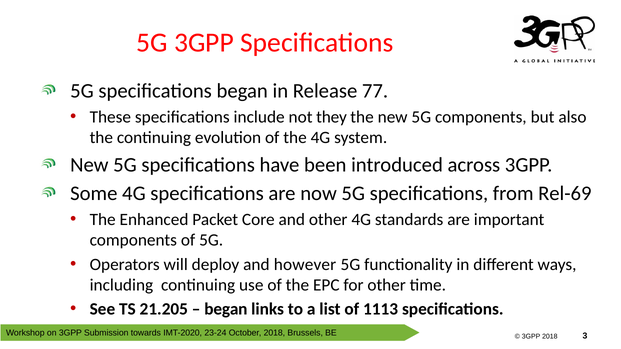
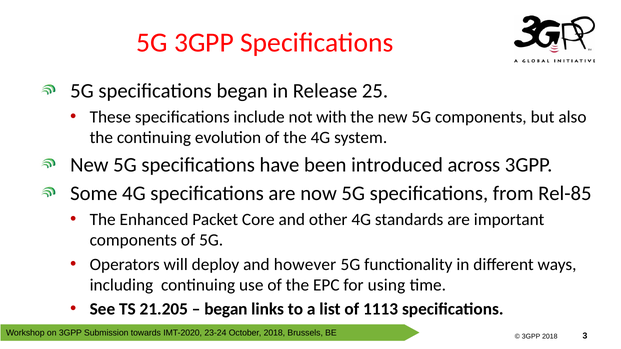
77: 77 -> 25
they: they -> with
Rel-69: Rel-69 -> Rel-85
for other: other -> using
